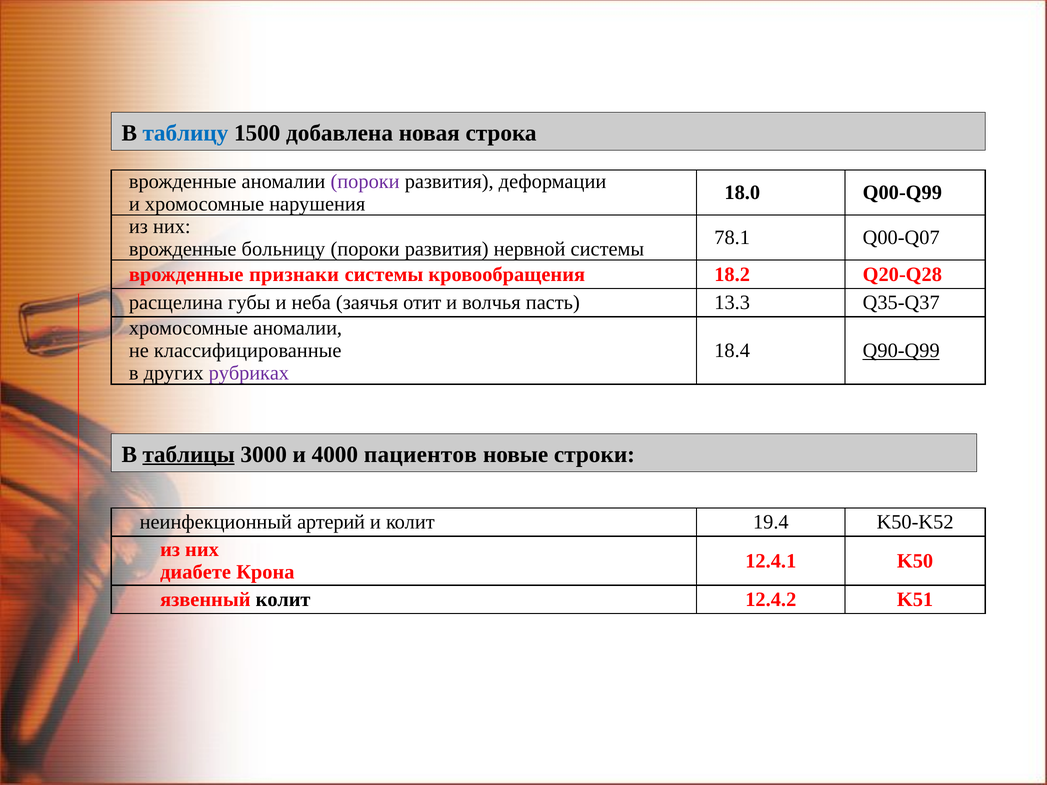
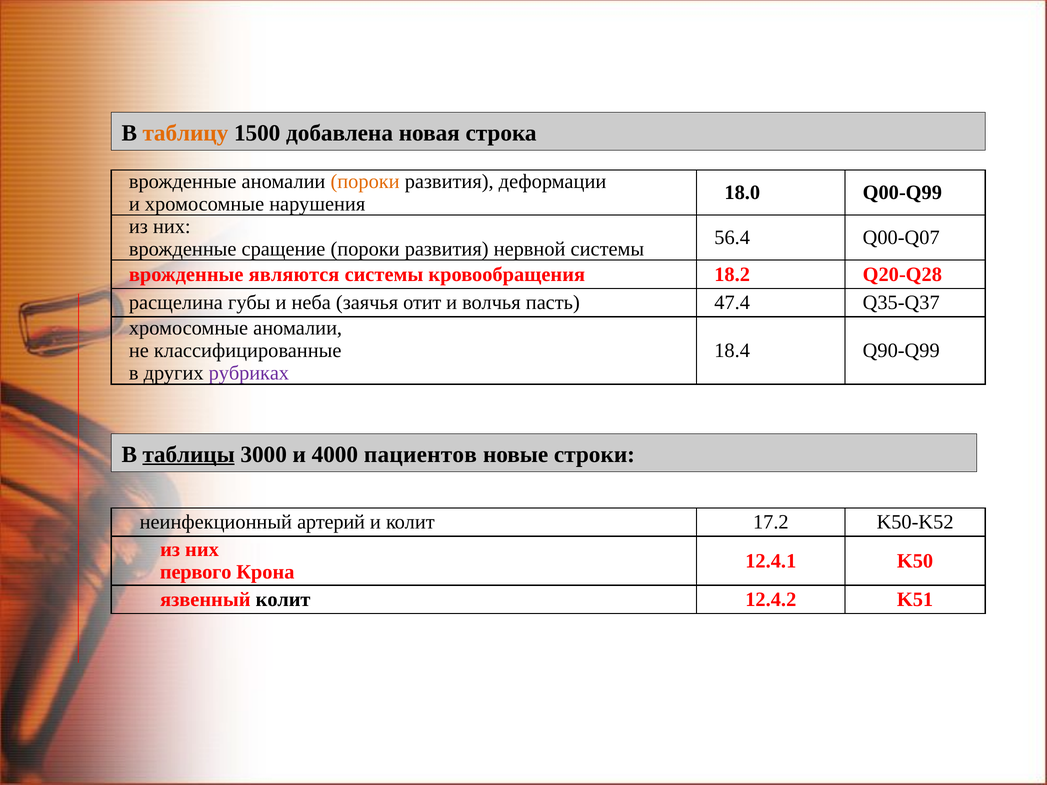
таблицу colour: blue -> orange
пороки at (365, 181) colour: purple -> orange
78.1: 78.1 -> 56.4
больницу: больницу -> сращение
признаки: признаки -> являются
13.3: 13.3 -> 47.4
Q90-Q99 underline: present -> none
19.4: 19.4 -> 17.2
диабете: диабете -> первого
